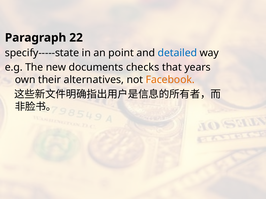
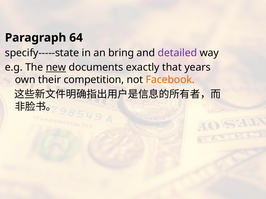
22: 22 -> 64
point: point -> bring
detailed colour: blue -> purple
new underline: none -> present
checks: checks -> exactly
alternatives: alternatives -> competition
